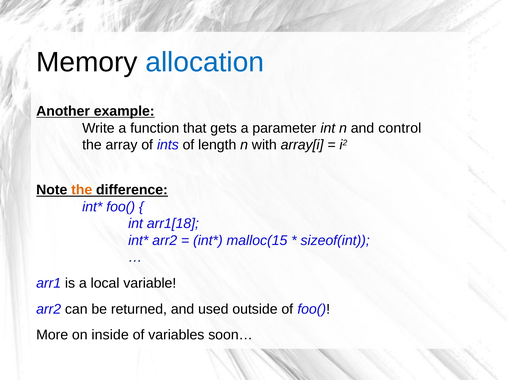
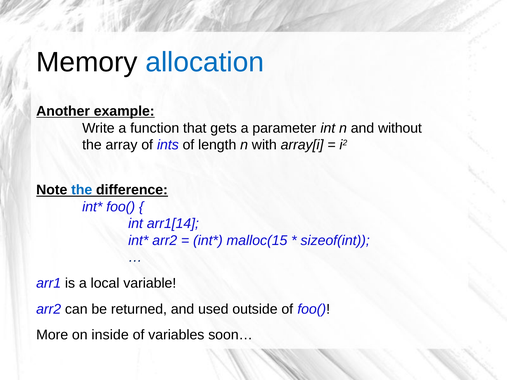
control: control -> without
the at (82, 190) colour: orange -> blue
arr1[18: arr1[18 -> arr1[14
